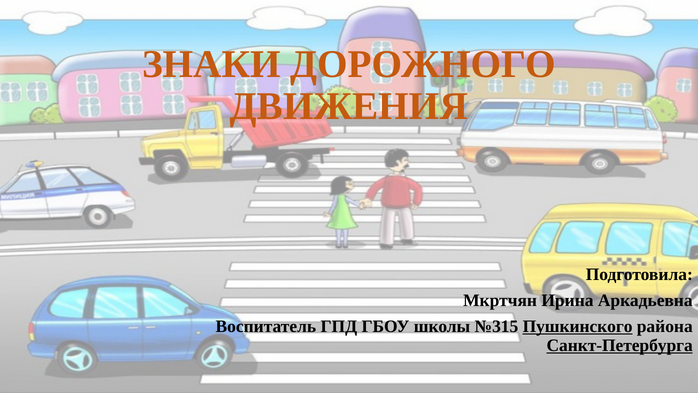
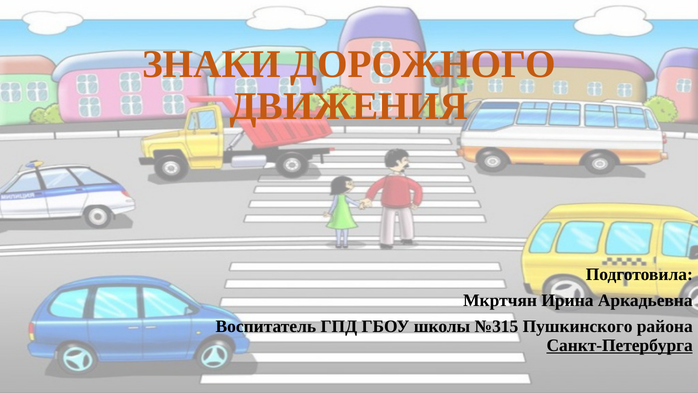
Пушкинского underline: present -> none
